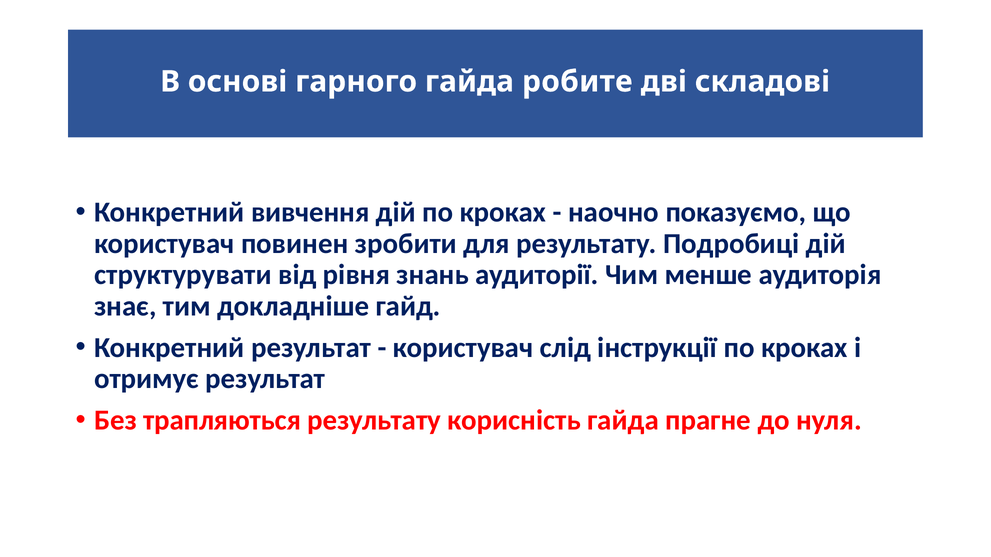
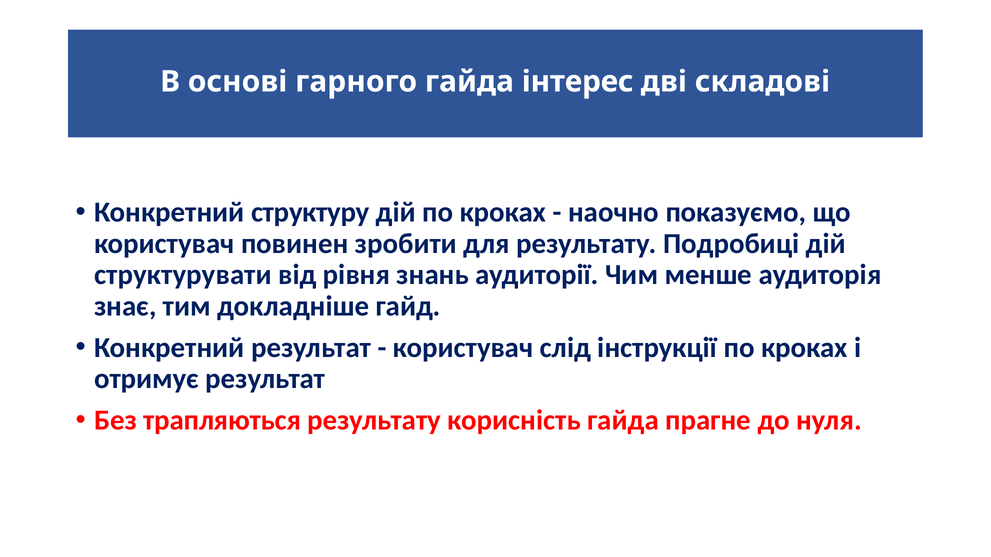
робите: робите -> інтерес
вивчення: вивчення -> структуру
